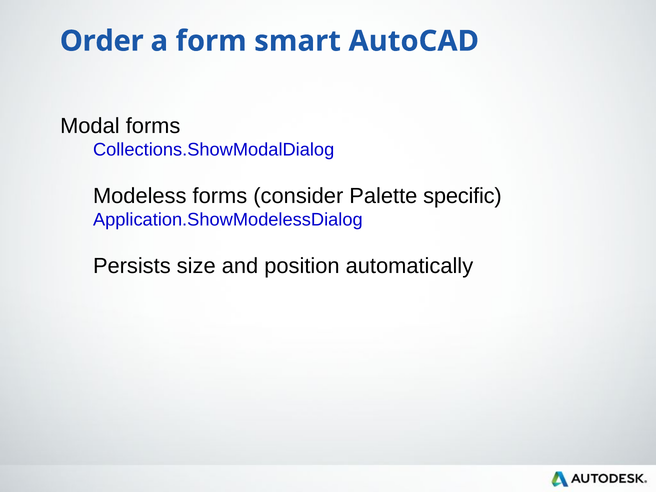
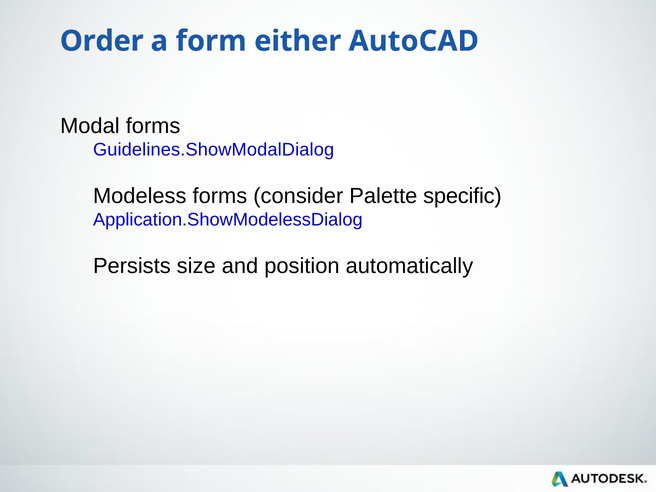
smart: smart -> either
Collections.ShowModalDialog: Collections.ShowModalDialog -> Guidelines.ShowModalDialog
